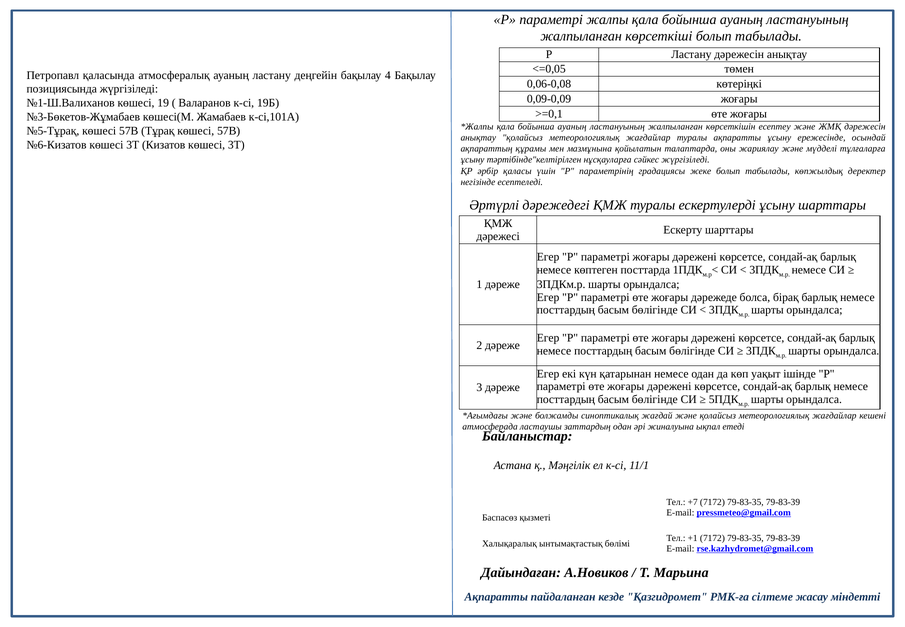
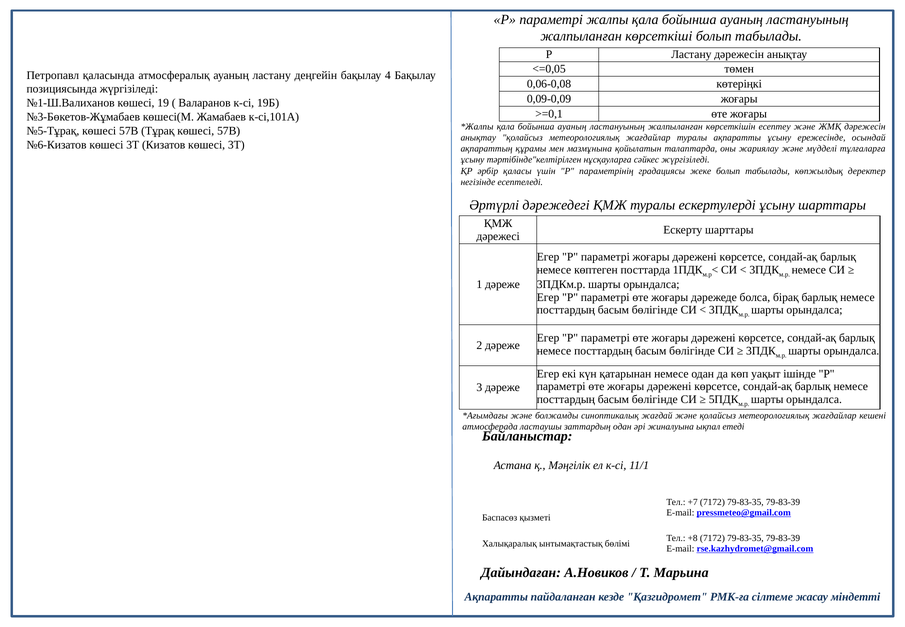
+1: +1 -> +8
